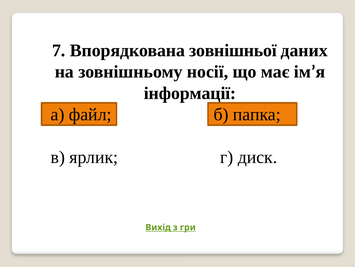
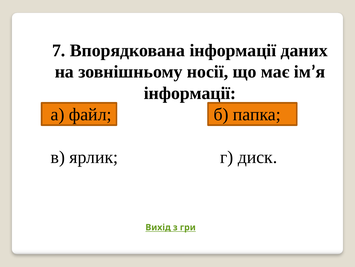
Впорядкована зовнішньої: зовнішньої -> інформації
